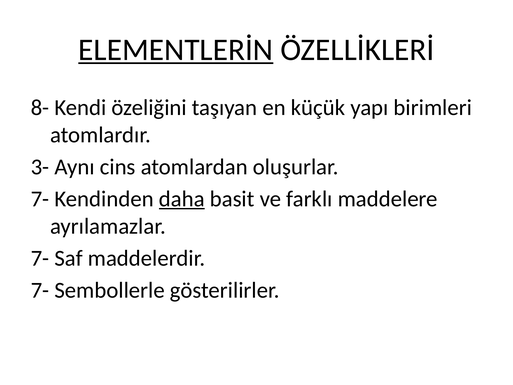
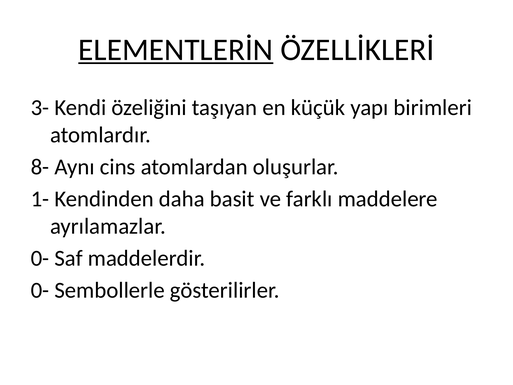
8-: 8- -> 3-
3-: 3- -> 8-
7- at (40, 199): 7- -> 1-
daha underline: present -> none
7- at (40, 258): 7- -> 0-
7- at (40, 290): 7- -> 0-
